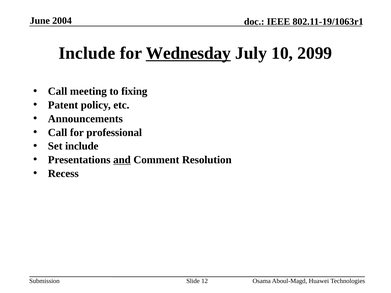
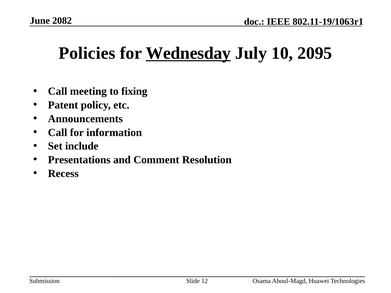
2004: 2004 -> 2082
Include at (87, 53): Include -> Policies
2099: 2099 -> 2095
professional: professional -> information
and underline: present -> none
